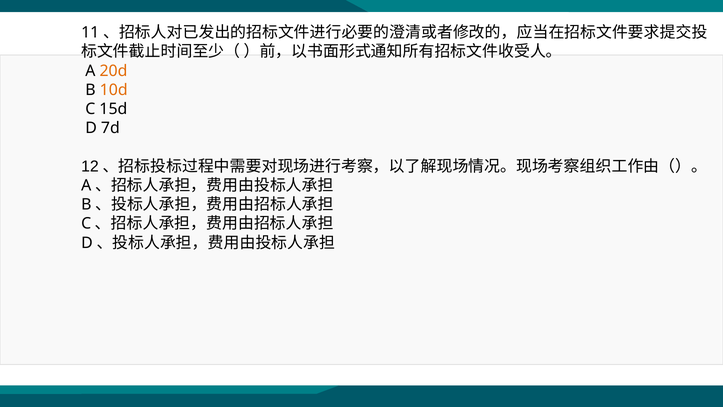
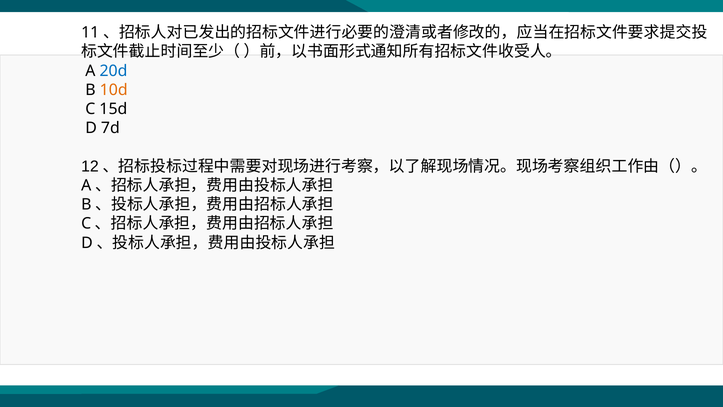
20d colour: orange -> blue
